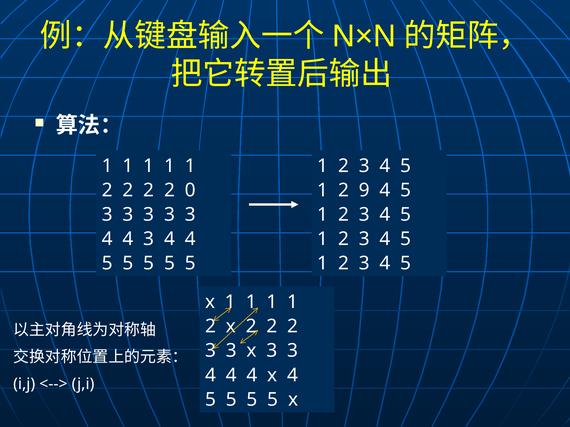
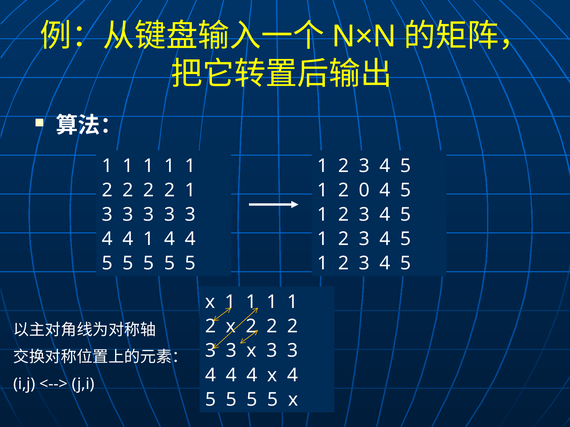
2 0: 0 -> 1
9: 9 -> 0
4 3: 3 -> 1
